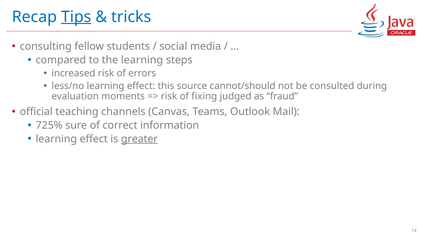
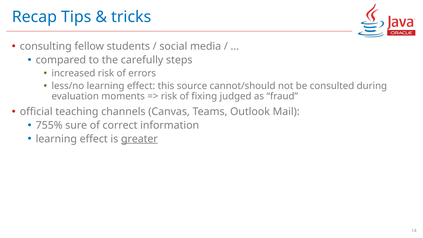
Tips underline: present -> none
the learning: learning -> carefully
725%: 725% -> 755%
